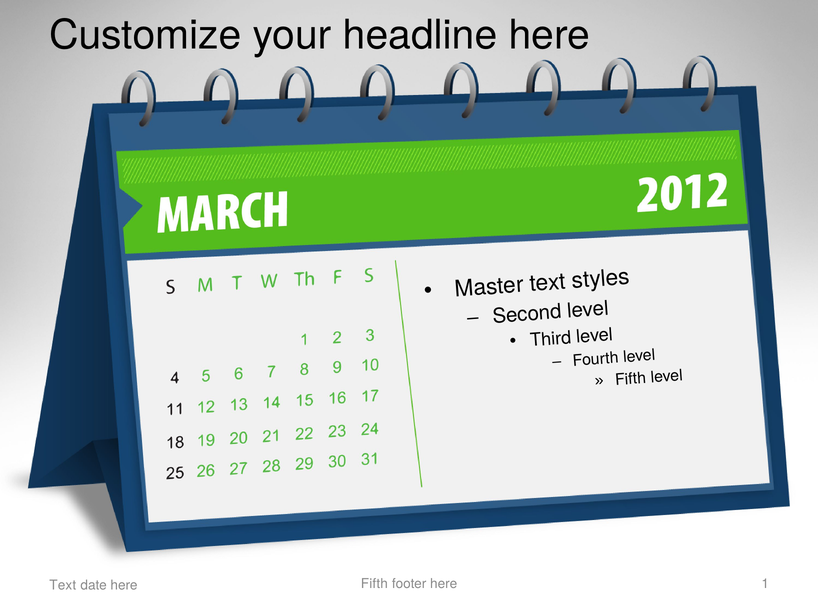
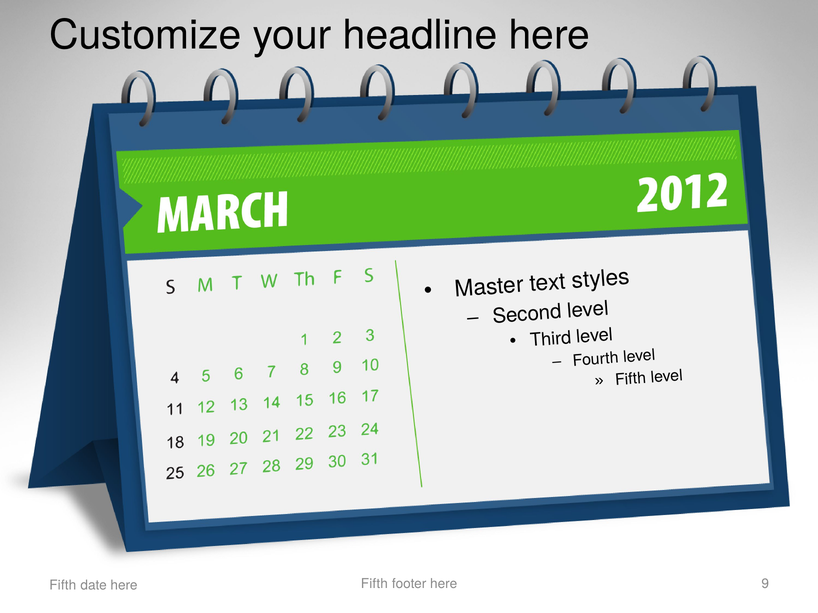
1: 1 -> 9
Text at (63, 586): Text -> Fifth
